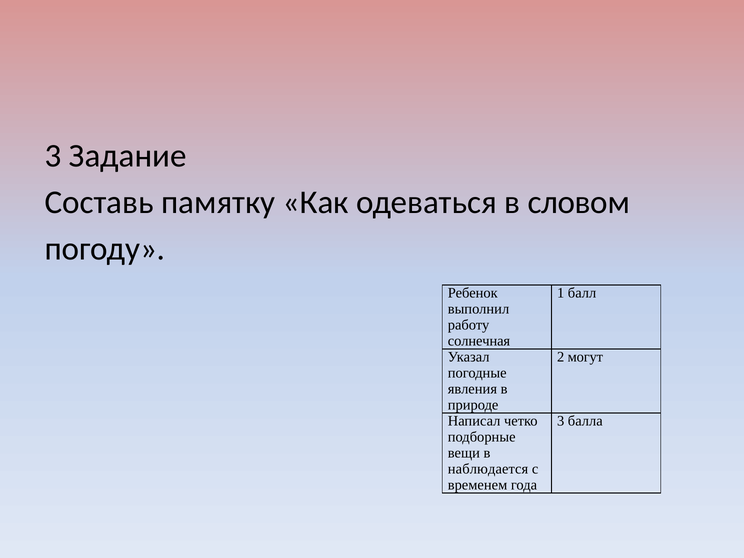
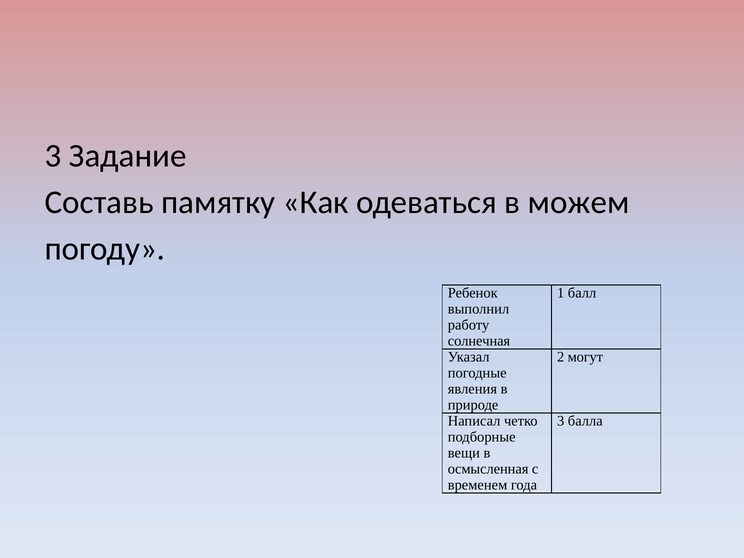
словом: словом -> можем
наблюдается: наблюдается -> осмысленная
